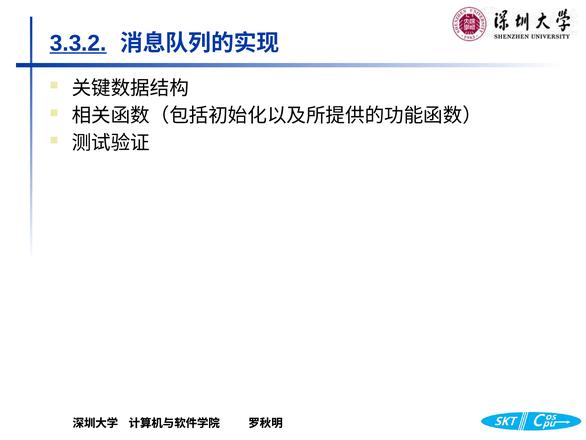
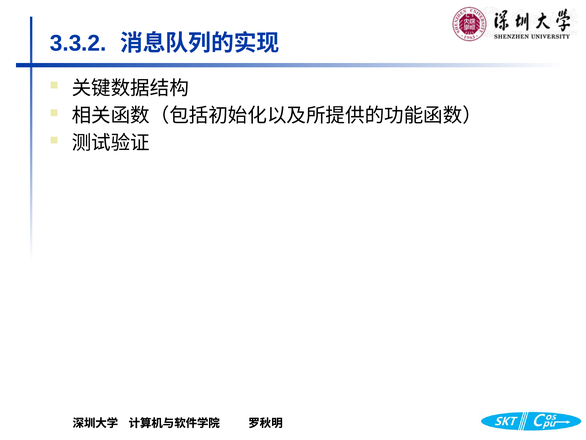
3.3.2 underline: present -> none
